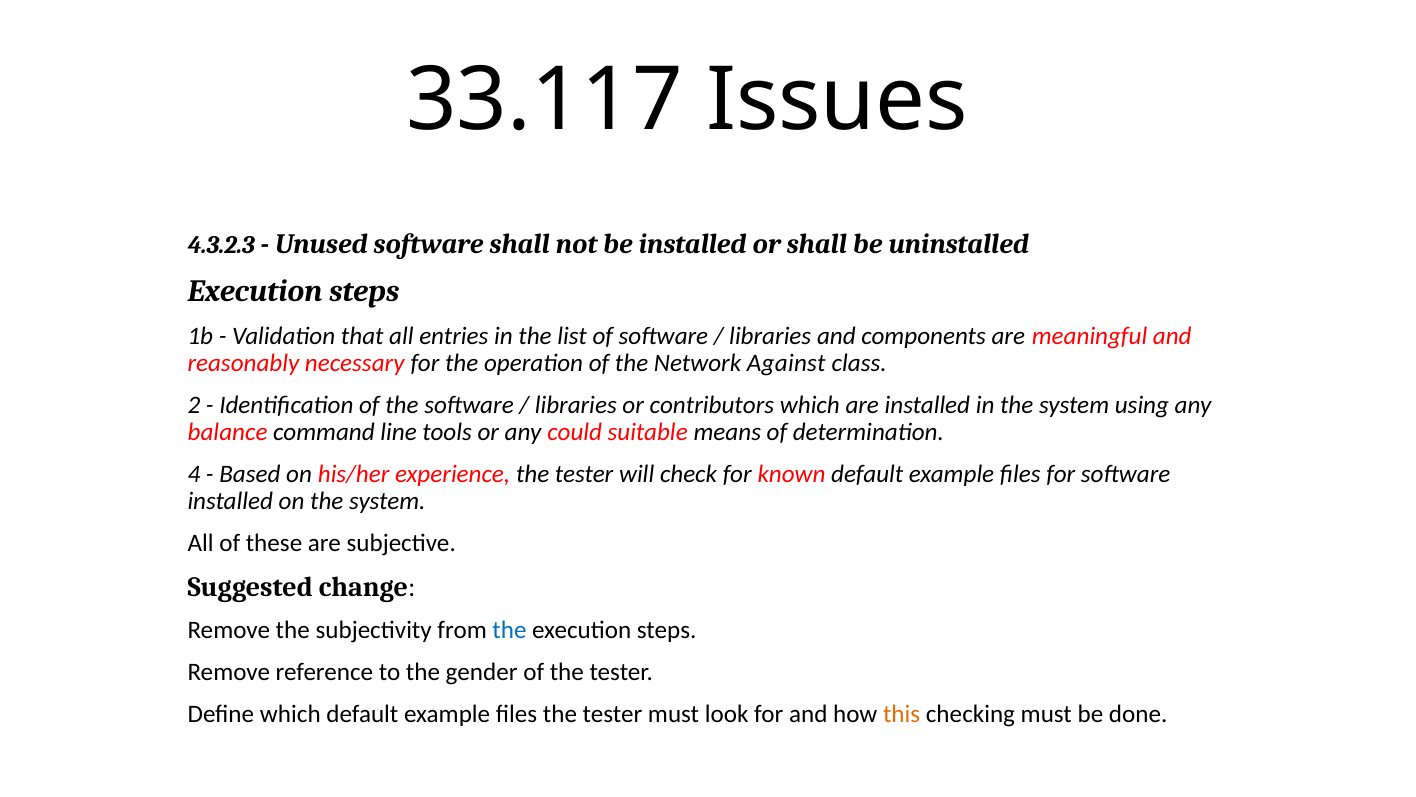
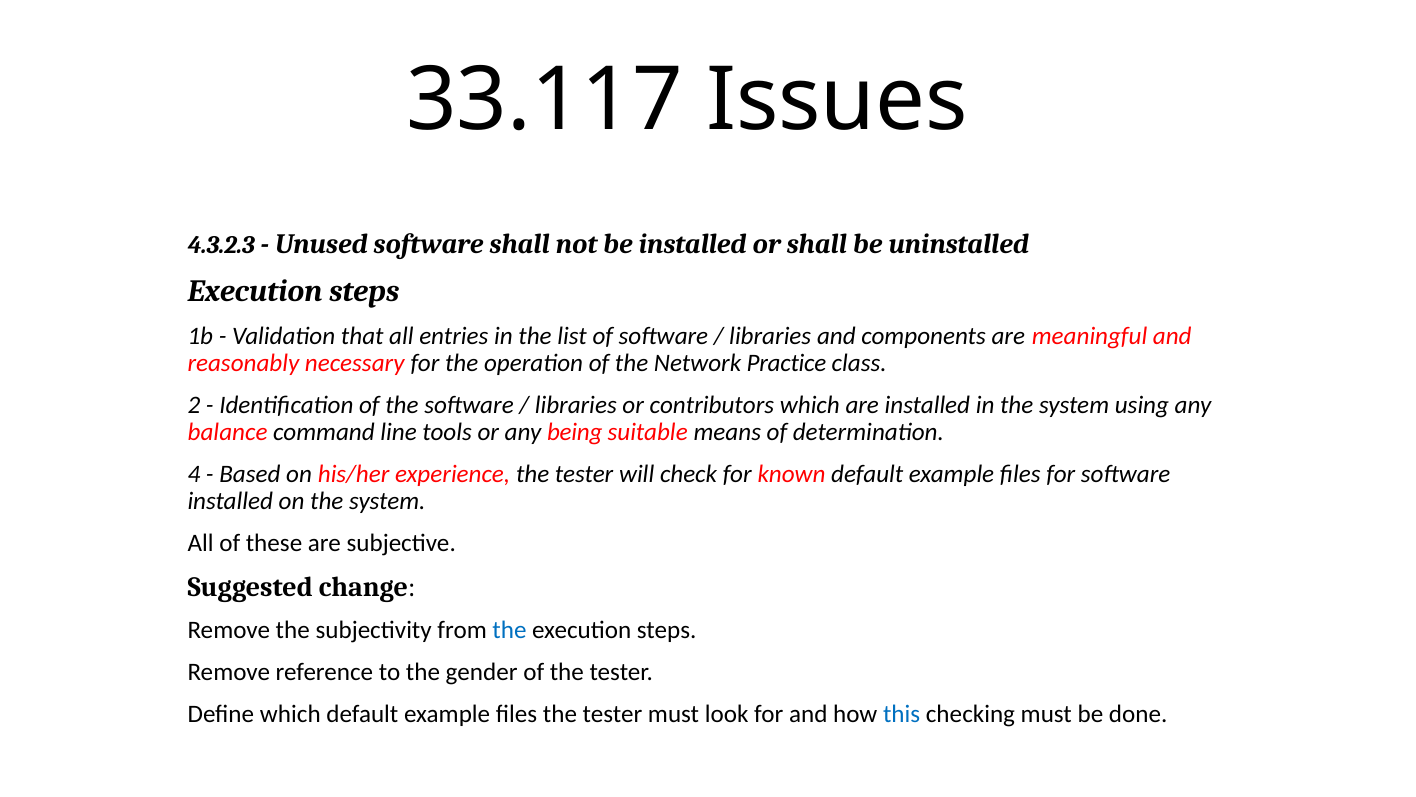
Against: Against -> Practice
could: could -> being
this colour: orange -> blue
